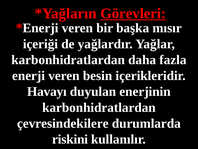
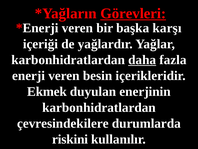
mısır: mısır -> karşı
daha underline: none -> present
Havayı: Havayı -> Ekmek
